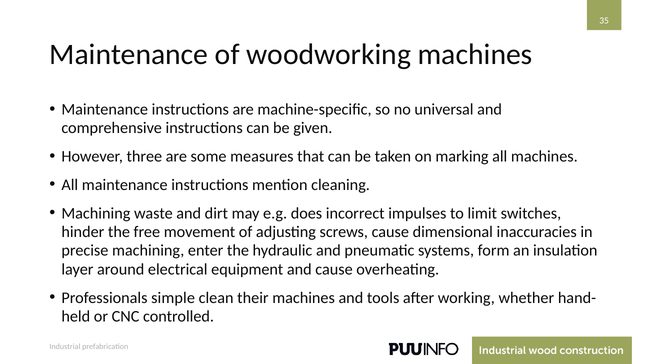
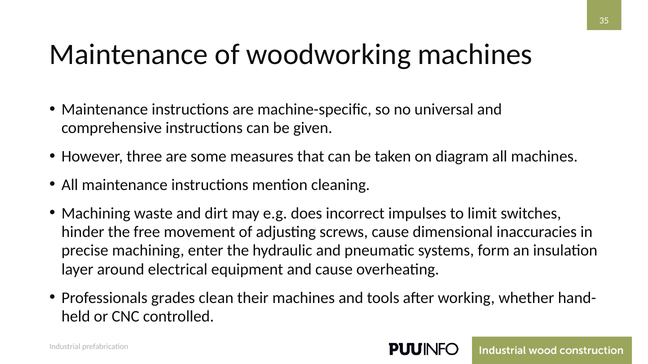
marking: marking -> diagram
simple: simple -> grades
